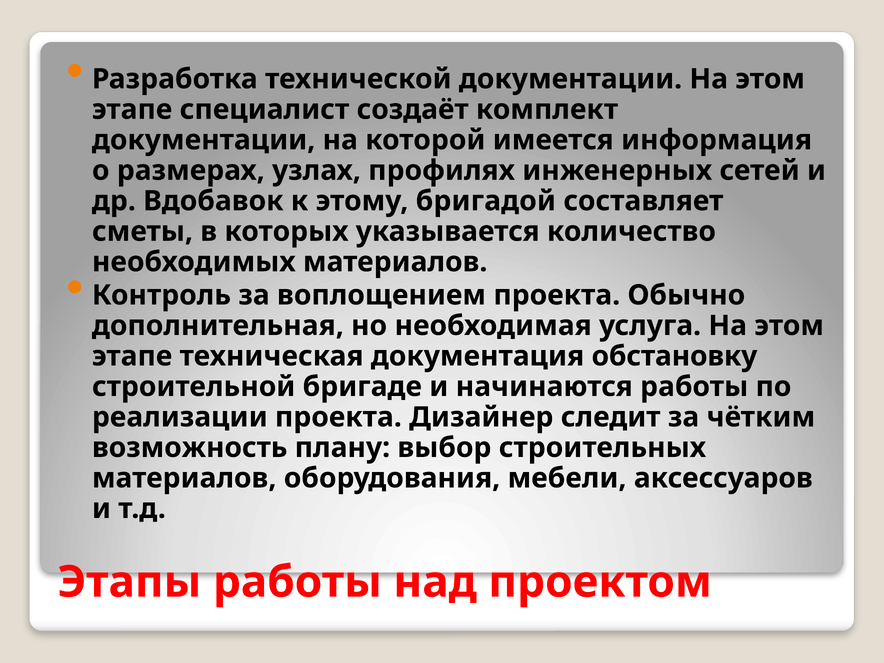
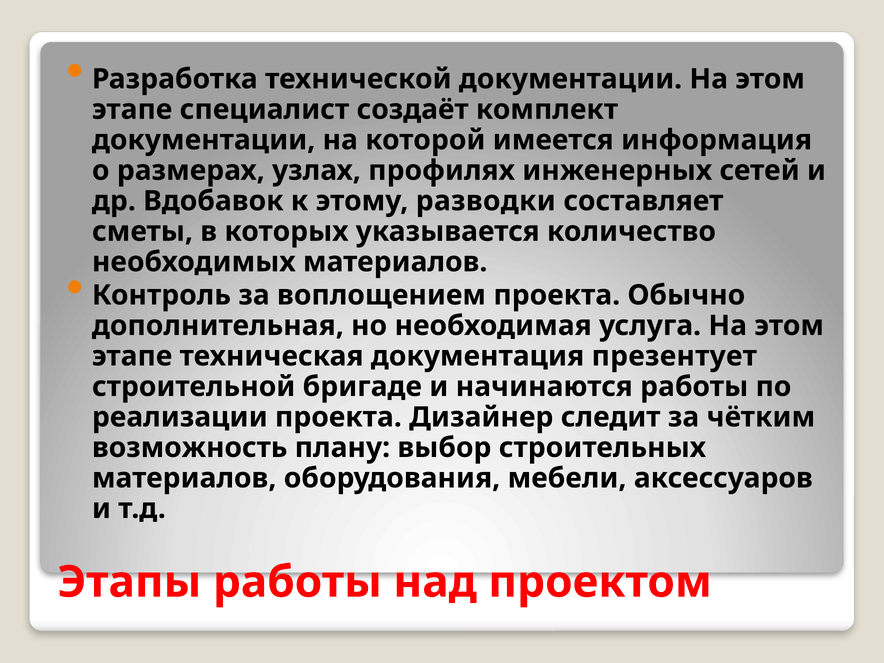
бригадой: бригадой -> разводки
обстановку: обстановку -> презентует
